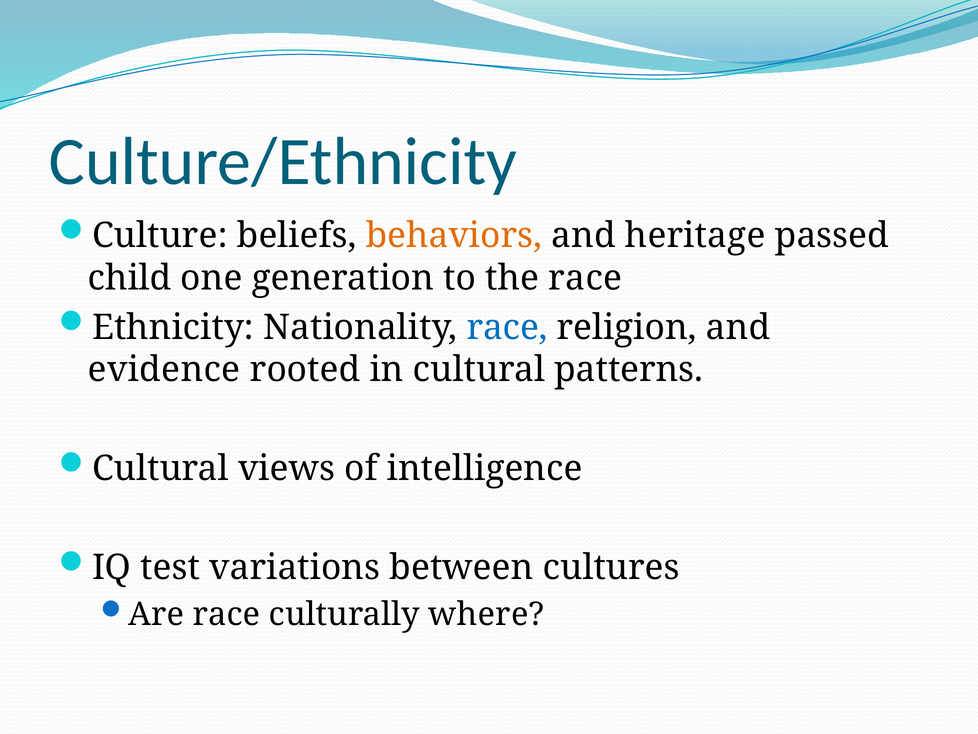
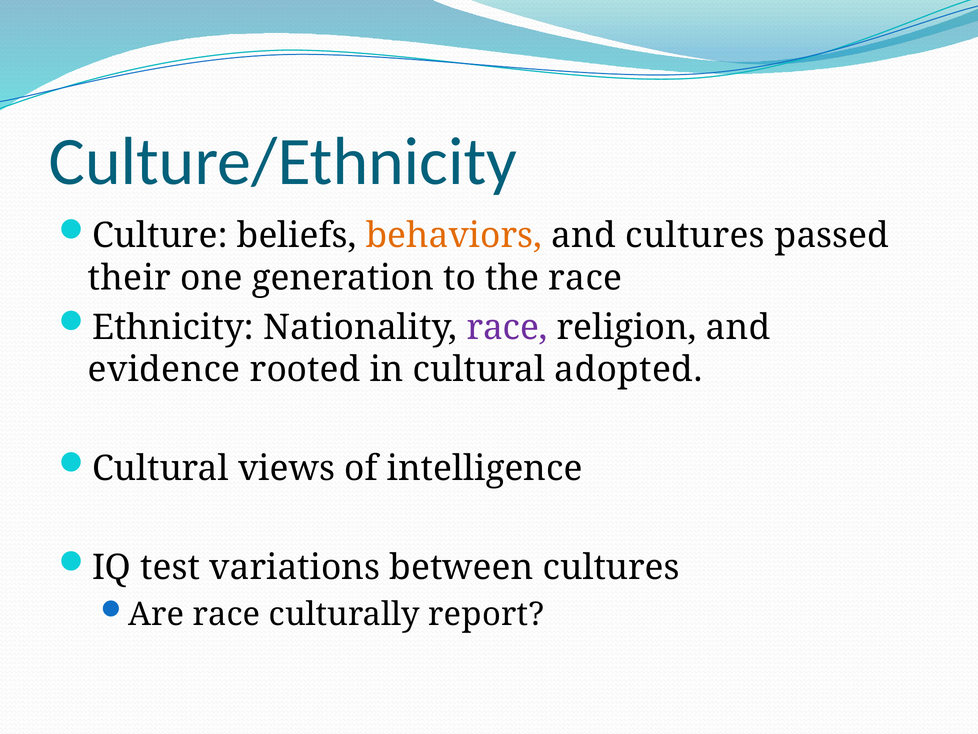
and heritage: heritage -> cultures
child: child -> their
race at (507, 327) colour: blue -> purple
patterns: patterns -> adopted
where: where -> report
